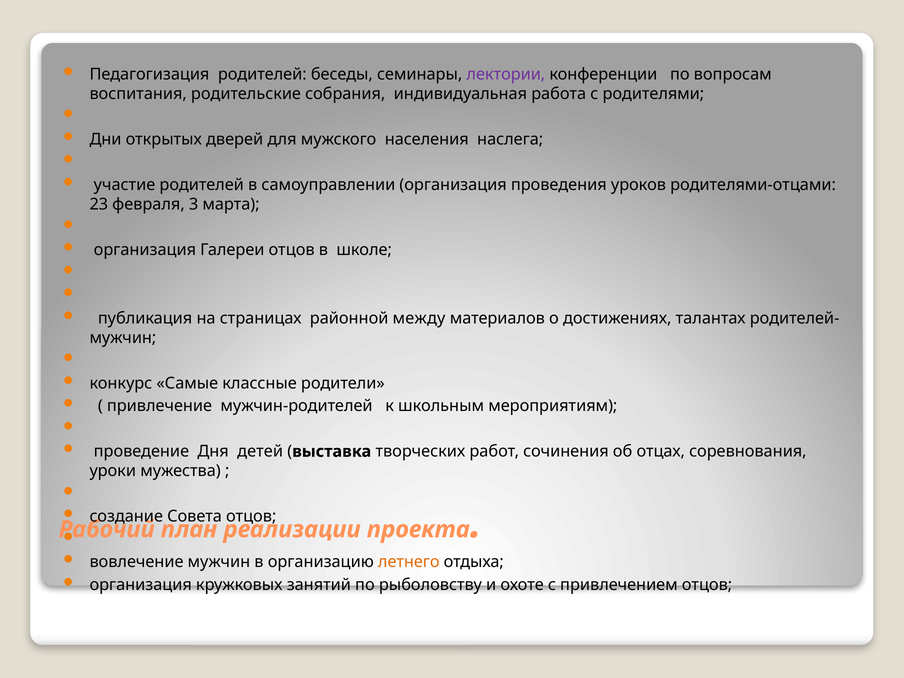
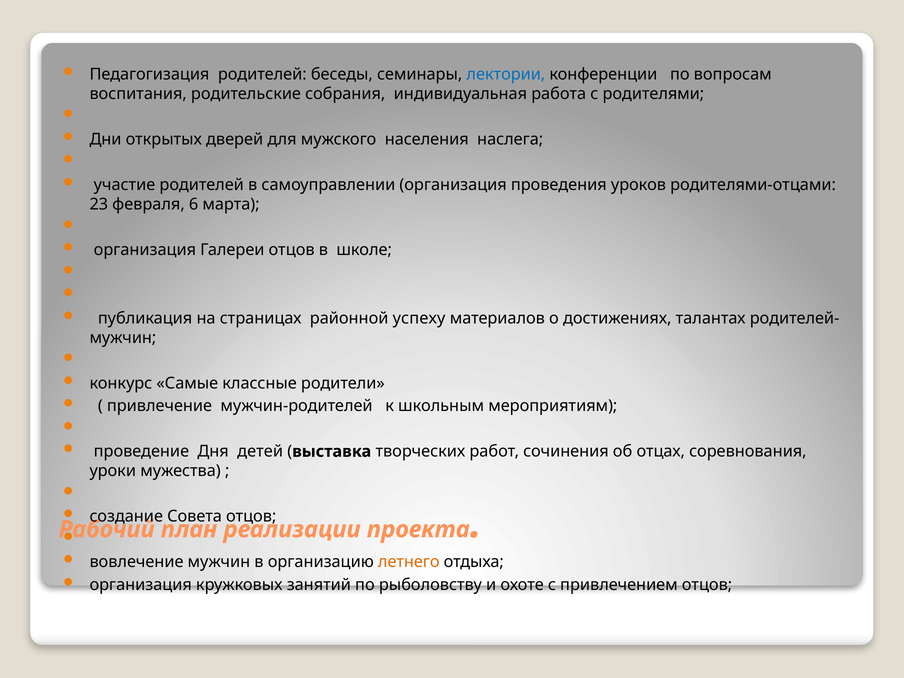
лектории colour: purple -> blue
3: 3 -> 6
между: между -> успеху
